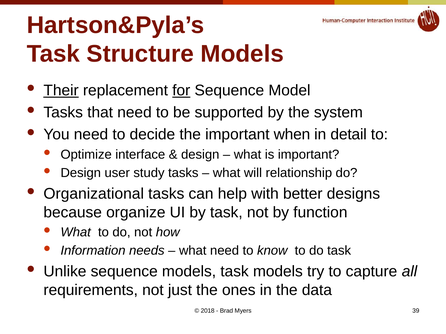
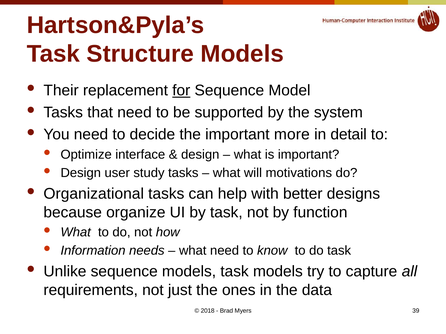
Their underline: present -> none
when: when -> more
relationship: relationship -> motivations
